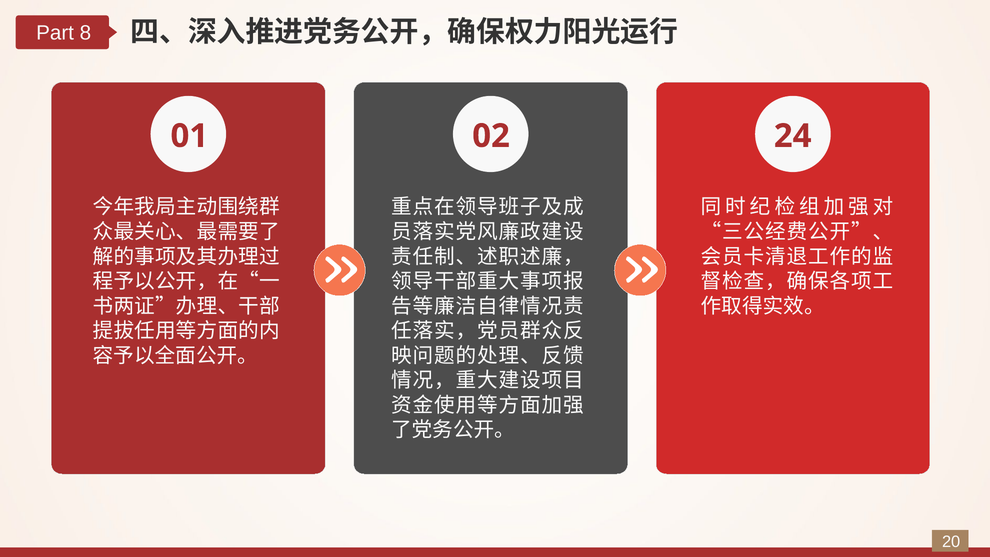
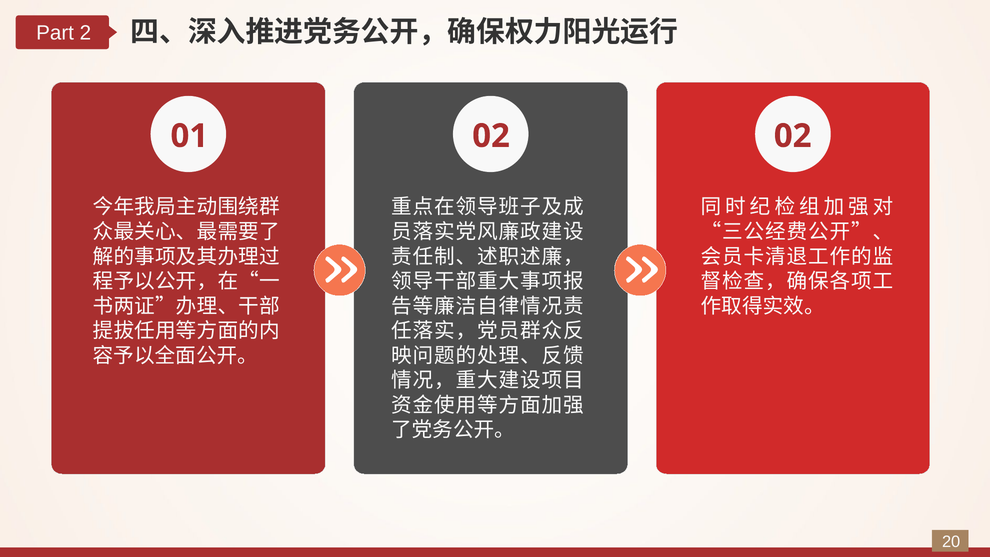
8: 8 -> 2
02 24: 24 -> 02
